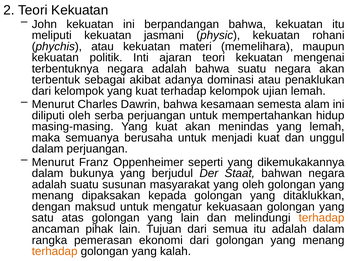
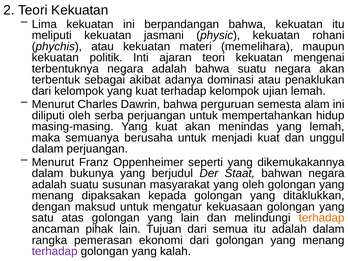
John: John -> Lima
kesamaan: kesamaan -> perguruan
terhadap at (55, 251) colour: orange -> purple
